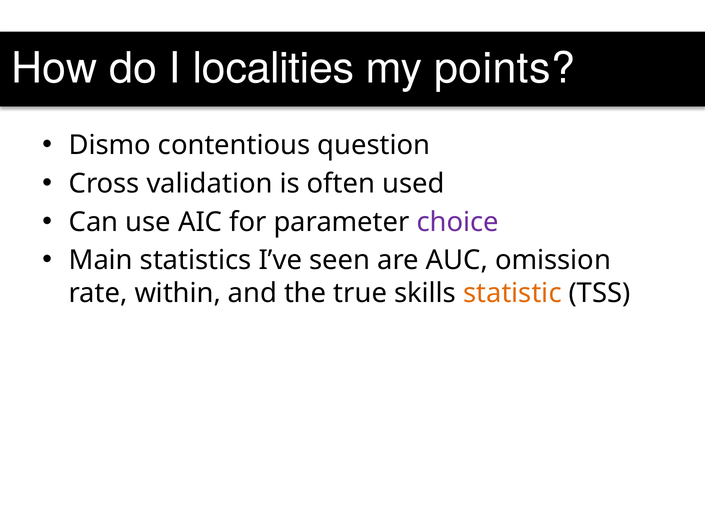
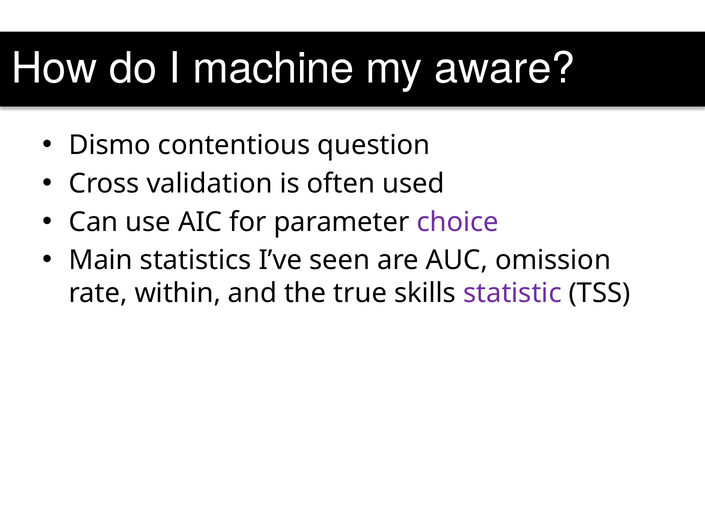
localities: localities -> machine
points: points -> aware
statistic colour: orange -> purple
